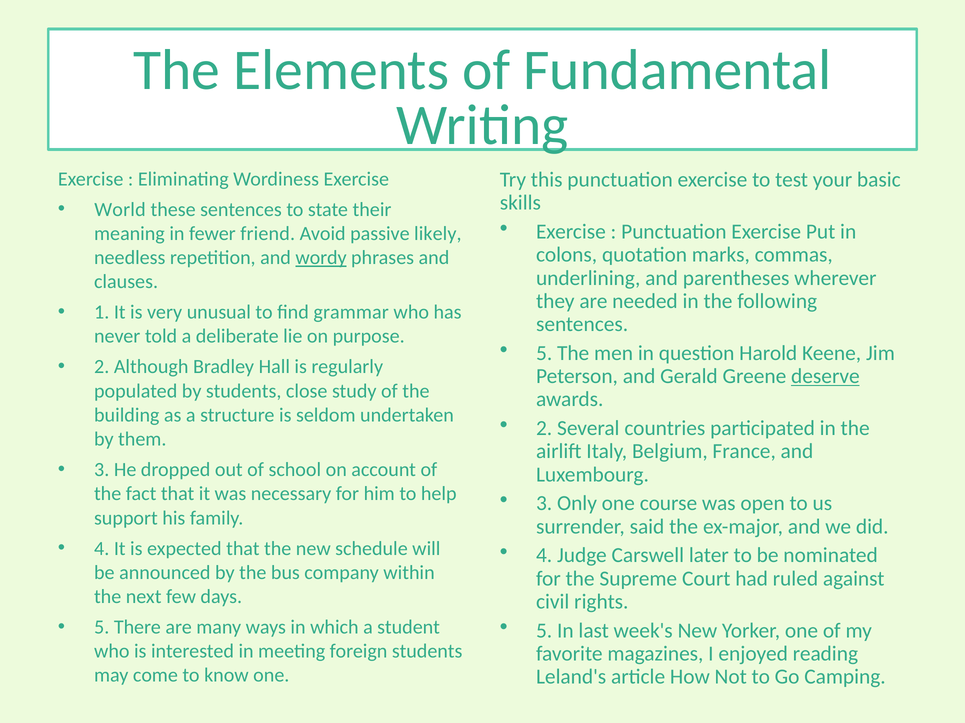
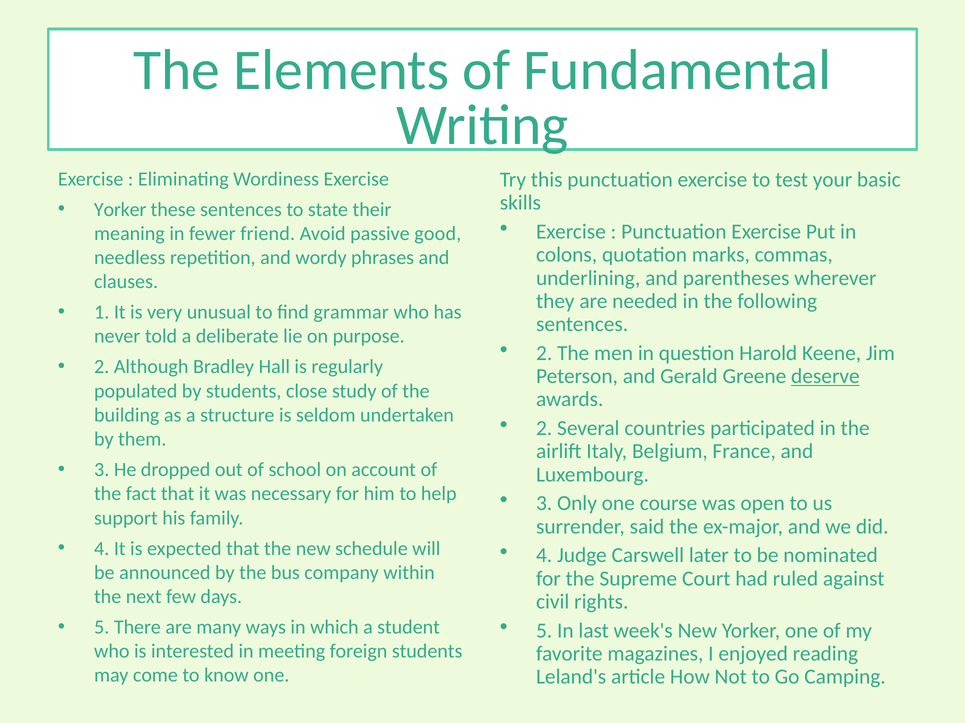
World at (120, 210): World -> Yorker
likely: likely -> good
wordy underline: present -> none
5 at (544, 354): 5 -> 2
